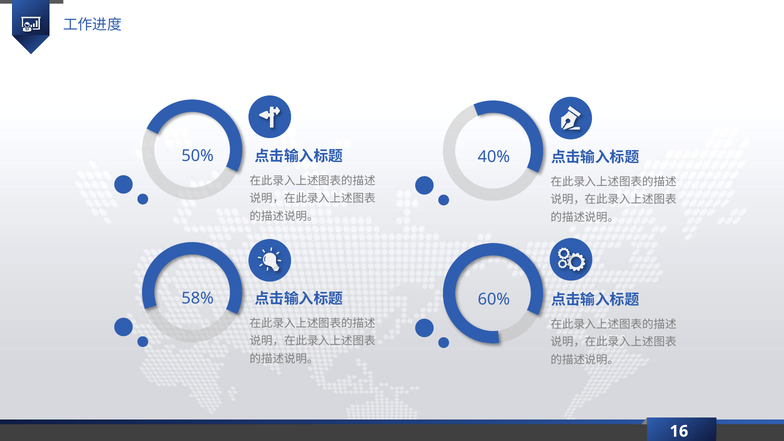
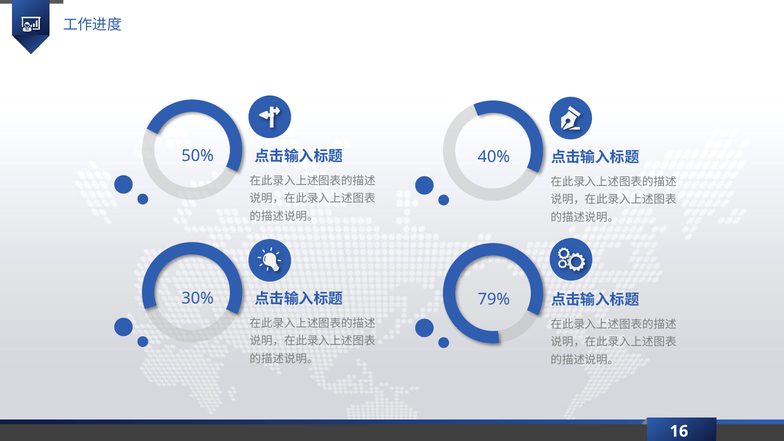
58%: 58% -> 30%
60%: 60% -> 79%
